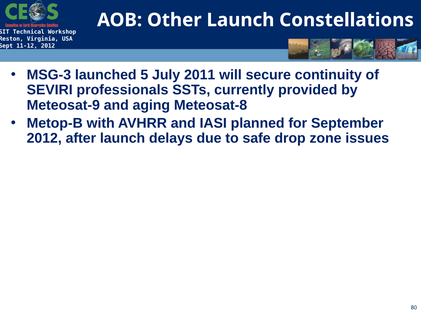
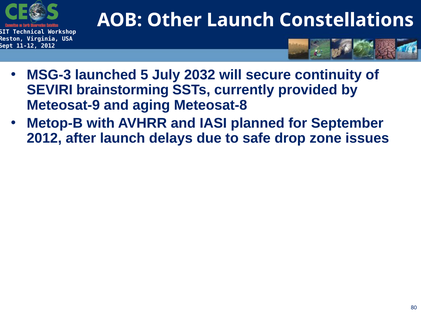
2011: 2011 -> 2032
professionals: professionals -> brainstorming
